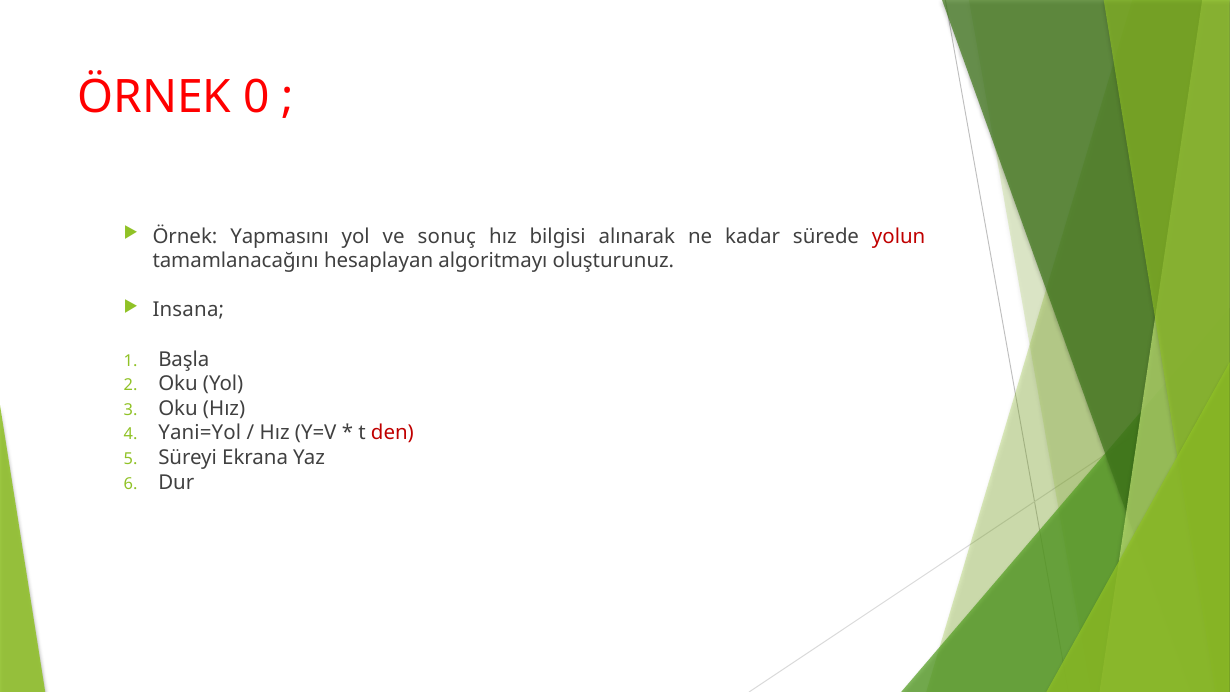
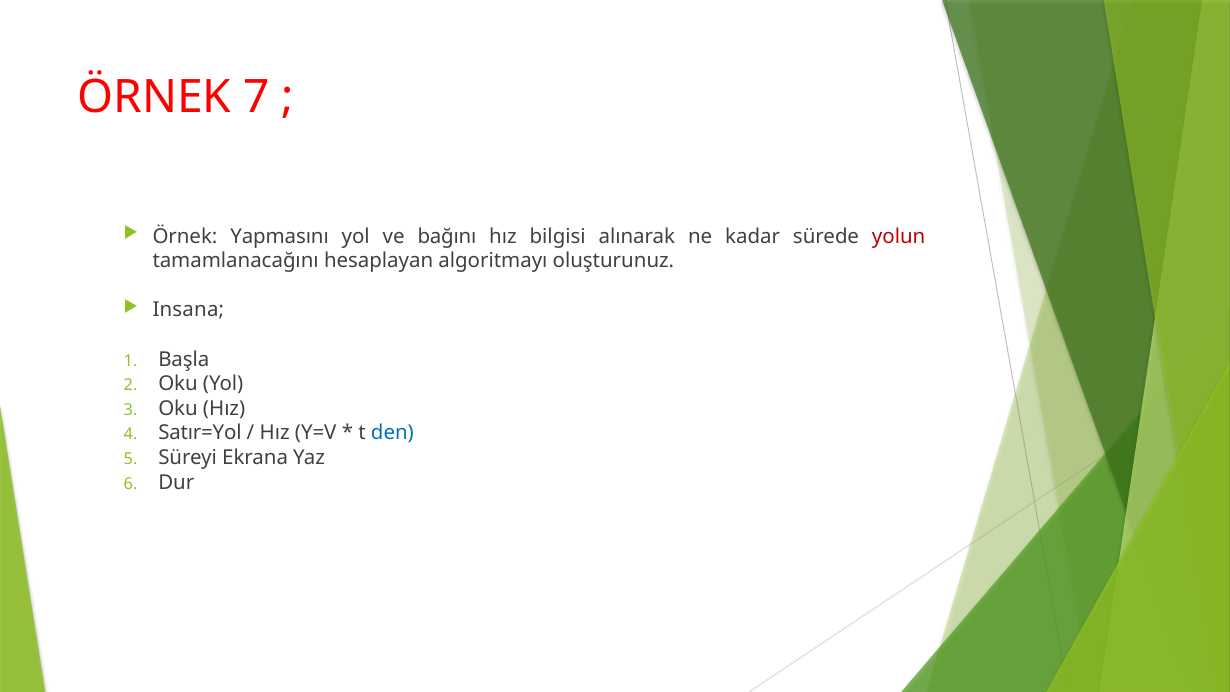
0: 0 -> 7
sonuç: sonuç -> bağını
Yani=Yol: Yani=Yol -> Satır=Yol
den colour: red -> blue
